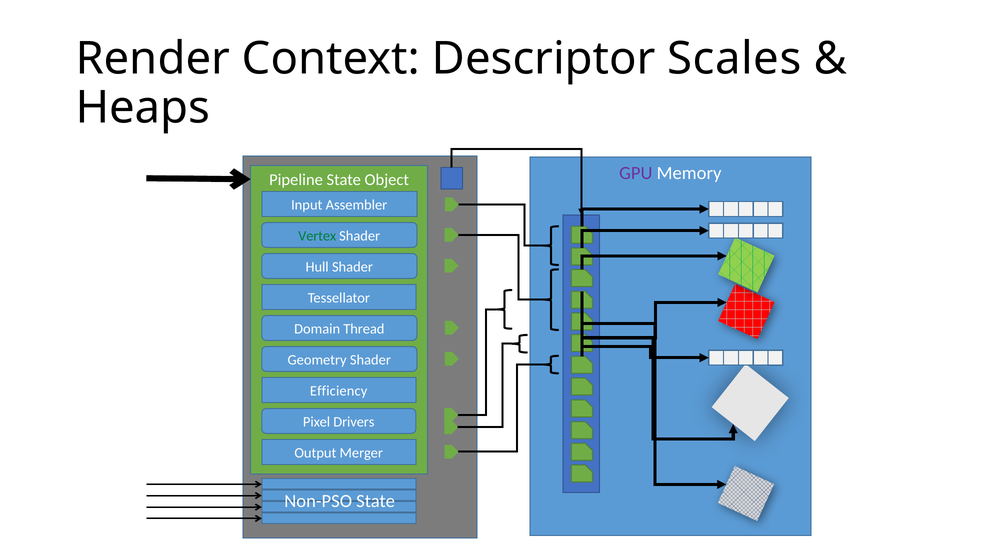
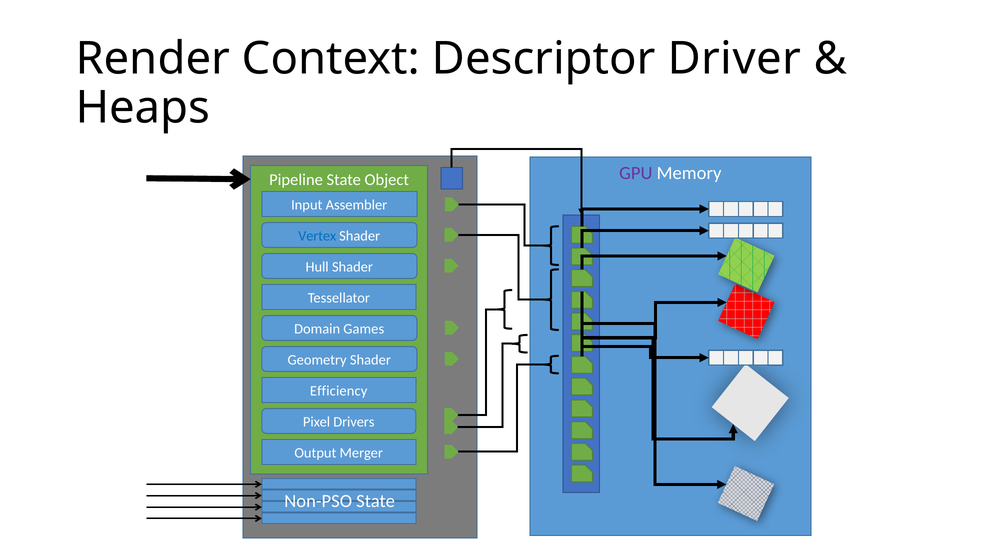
Scales: Scales -> Driver
Vertex colour: green -> blue
Thread: Thread -> Games
